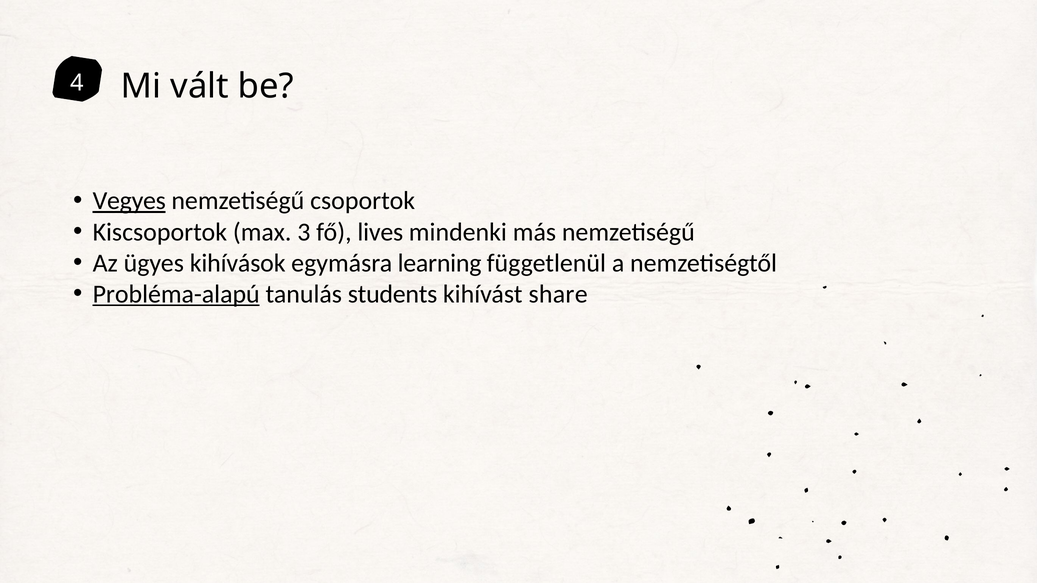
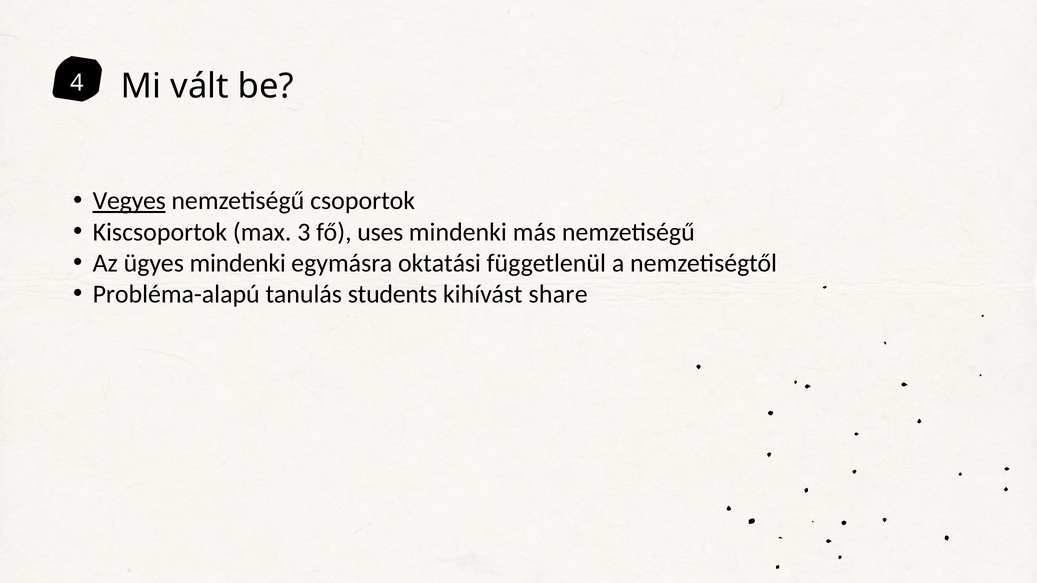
lives: lives -> uses
ügyes kihívások: kihívások -> mindenki
learning: learning -> oktatási
Probléma-alapú underline: present -> none
